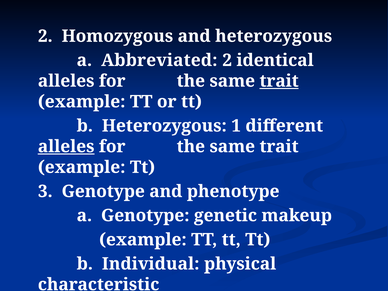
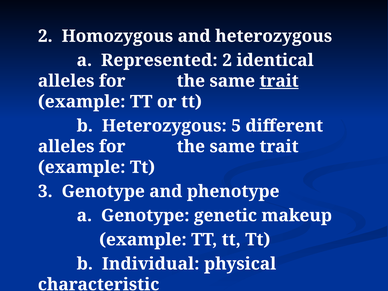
Abbreviated: Abbreviated -> Represented
1: 1 -> 5
alleles at (66, 147) underline: present -> none
